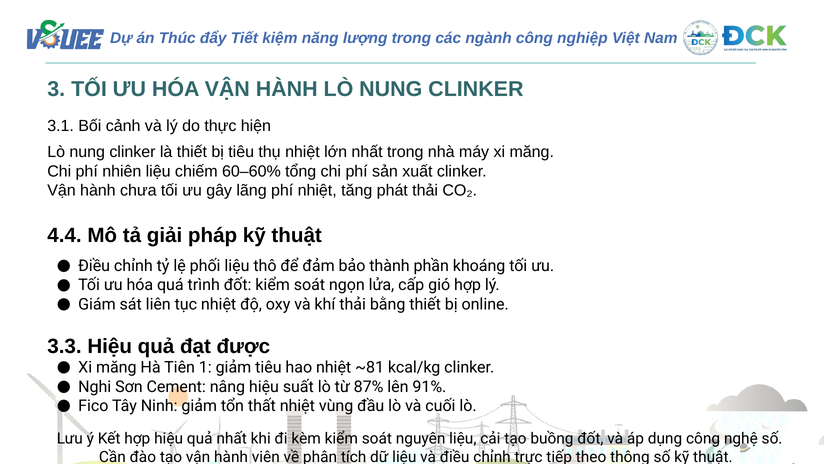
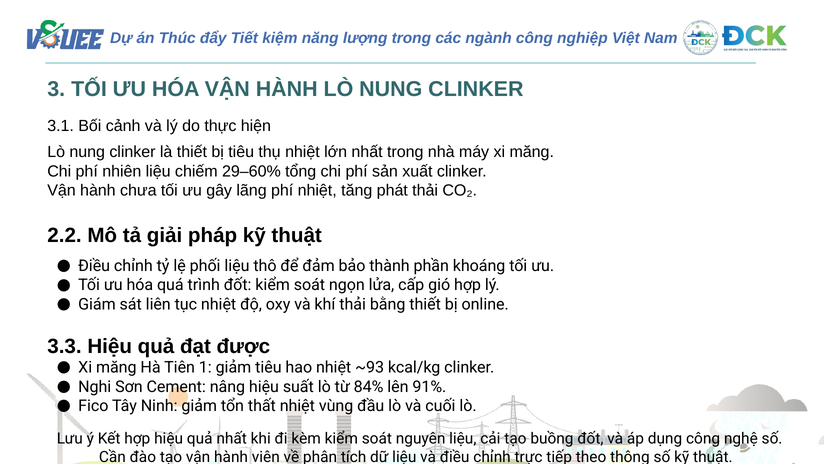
60–60%: 60–60% -> 29–60%
4.4: 4.4 -> 2.2
~81: ~81 -> ~93
87%: 87% -> 84%
